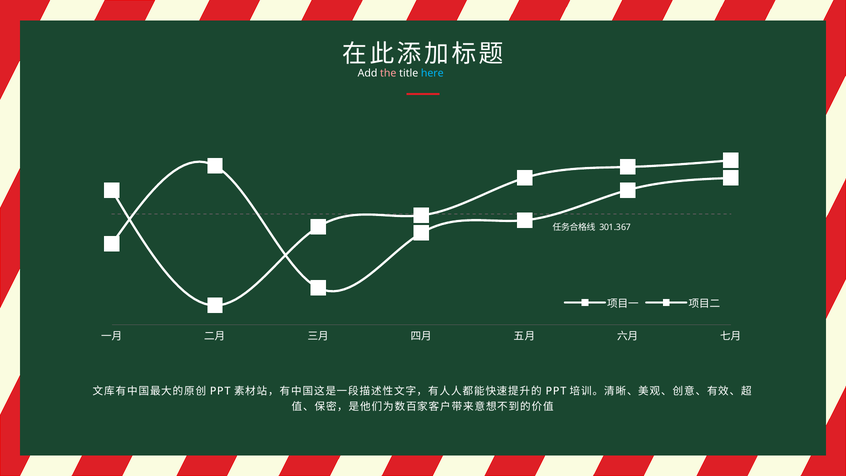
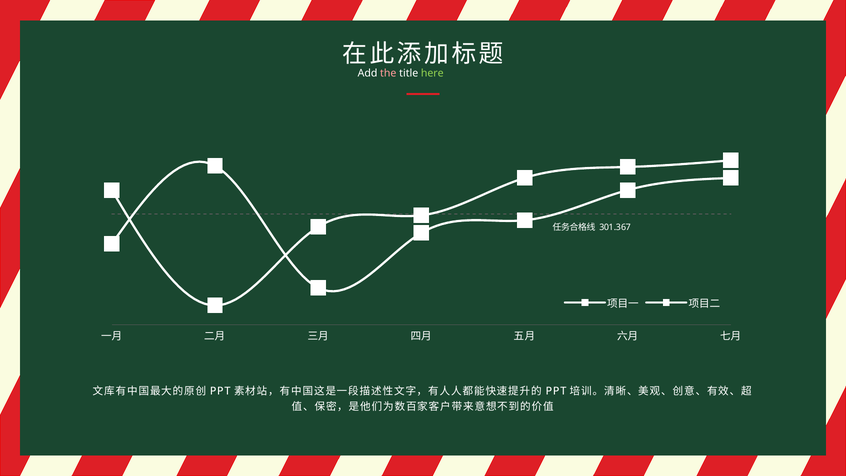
here colour: light blue -> light green
